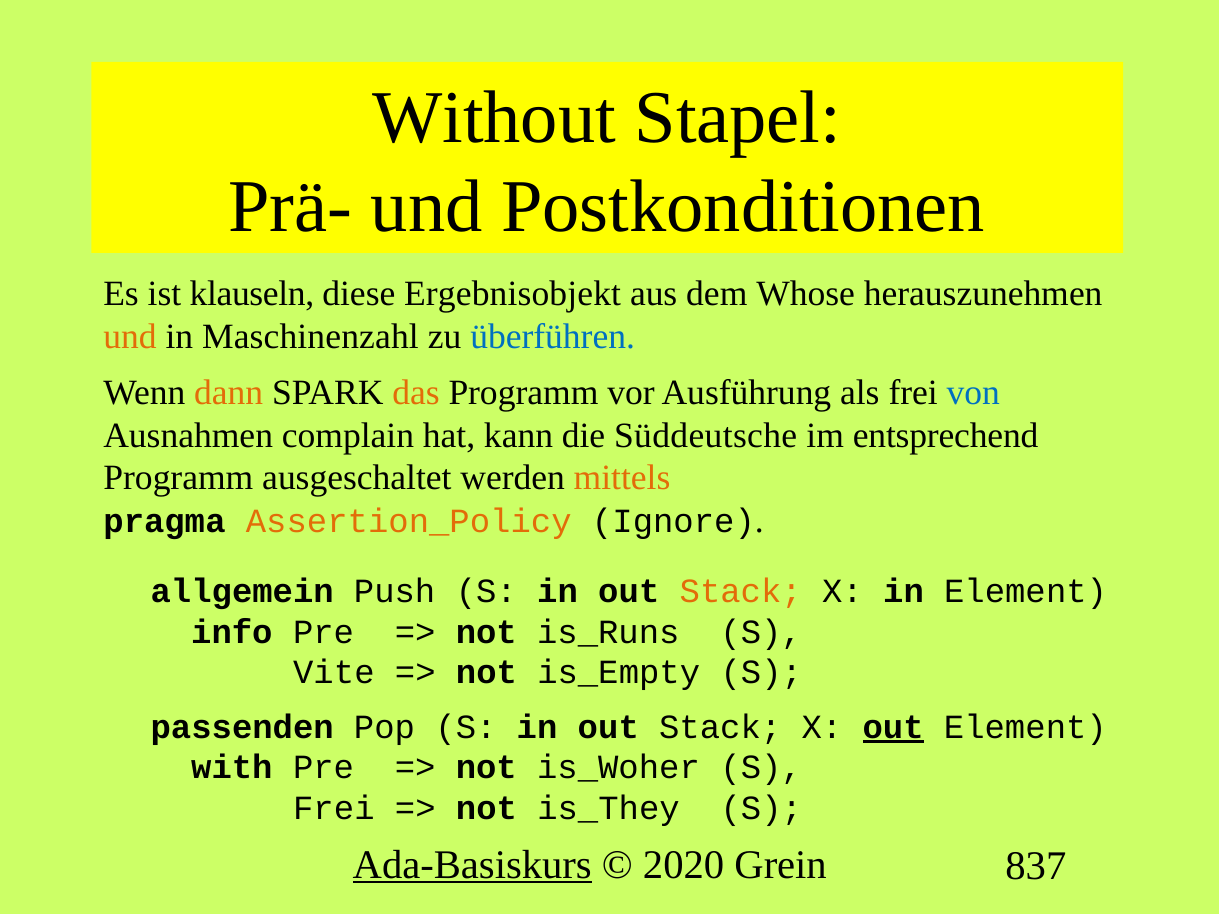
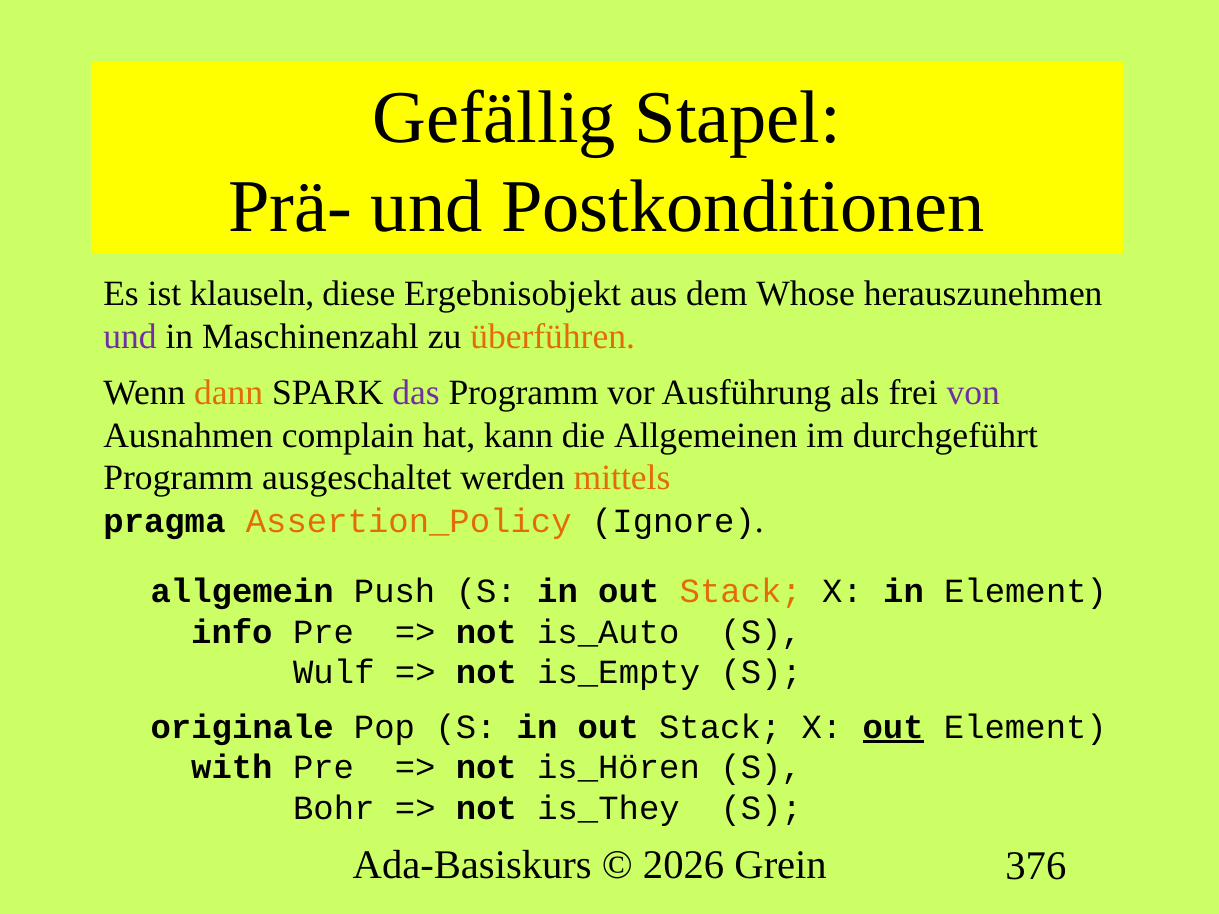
Without: Without -> Gefällig
und at (130, 337) colour: orange -> purple
überführen colour: blue -> orange
das colour: orange -> purple
von colour: blue -> purple
Süddeutsche: Süddeutsche -> Allgemeinen
entsprechend: entsprechend -> durchgeführt
is_Runs: is_Runs -> is_Auto
Vite: Vite -> Wulf
passenden: passenden -> originale
is_Woher: is_Woher -> is_Hören
Frei at (334, 808): Frei -> Bohr
Ada-Basiskurs underline: present -> none
2020: 2020 -> 2026
837: 837 -> 376
